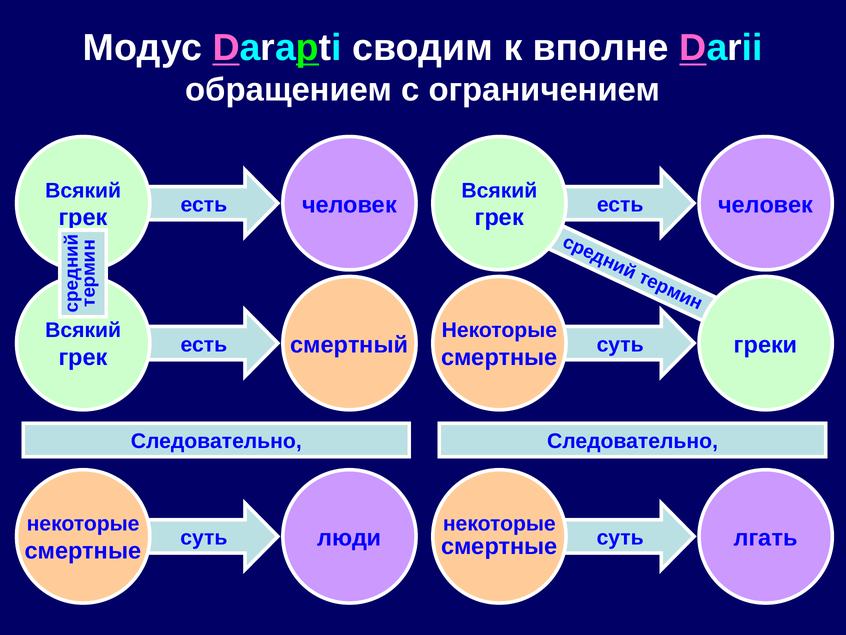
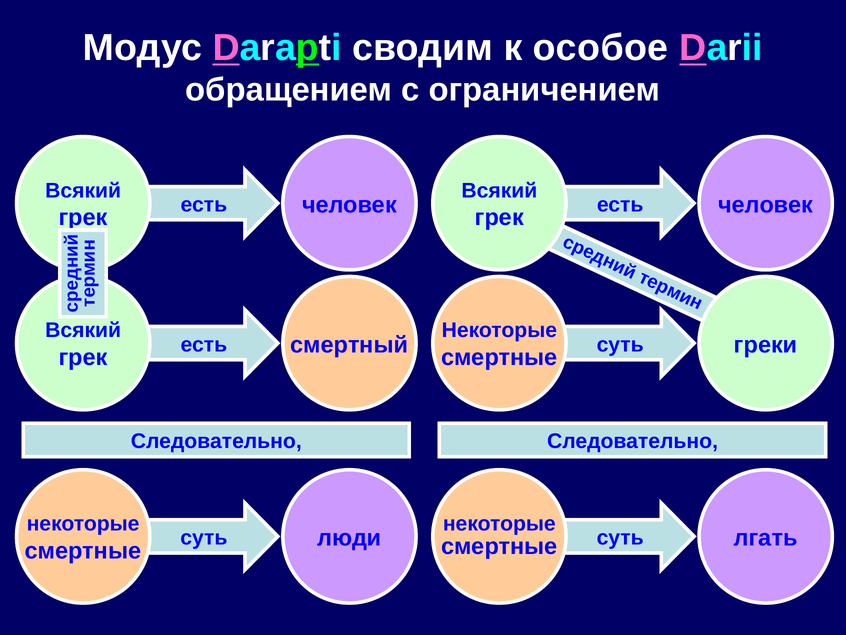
вполне: вполне -> особое
